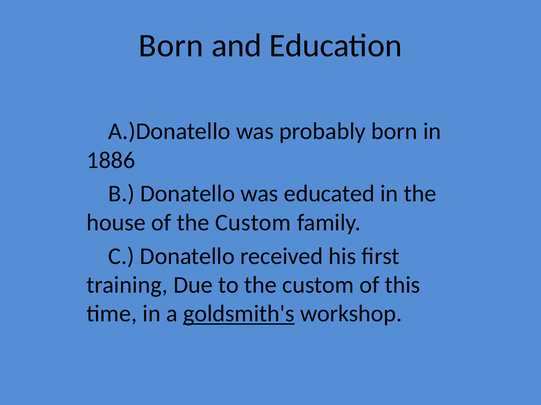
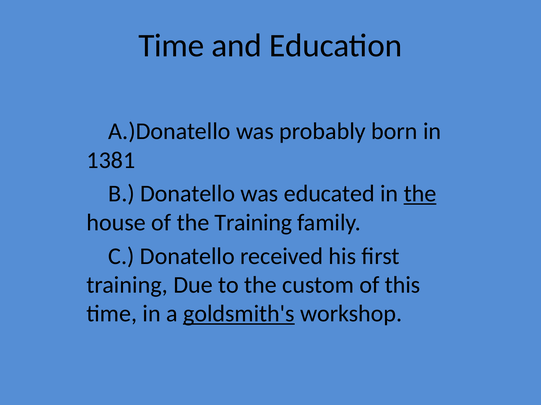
Born at (171, 46): Born -> Time
1886: 1886 -> 1381
the at (420, 194) underline: none -> present
of the Custom: Custom -> Training
